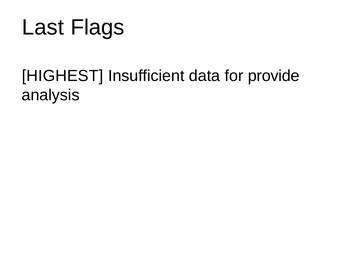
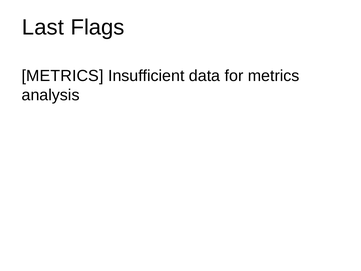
HIGHEST at (63, 76): HIGHEST -> METRICS
for provide: provide -> metrics
